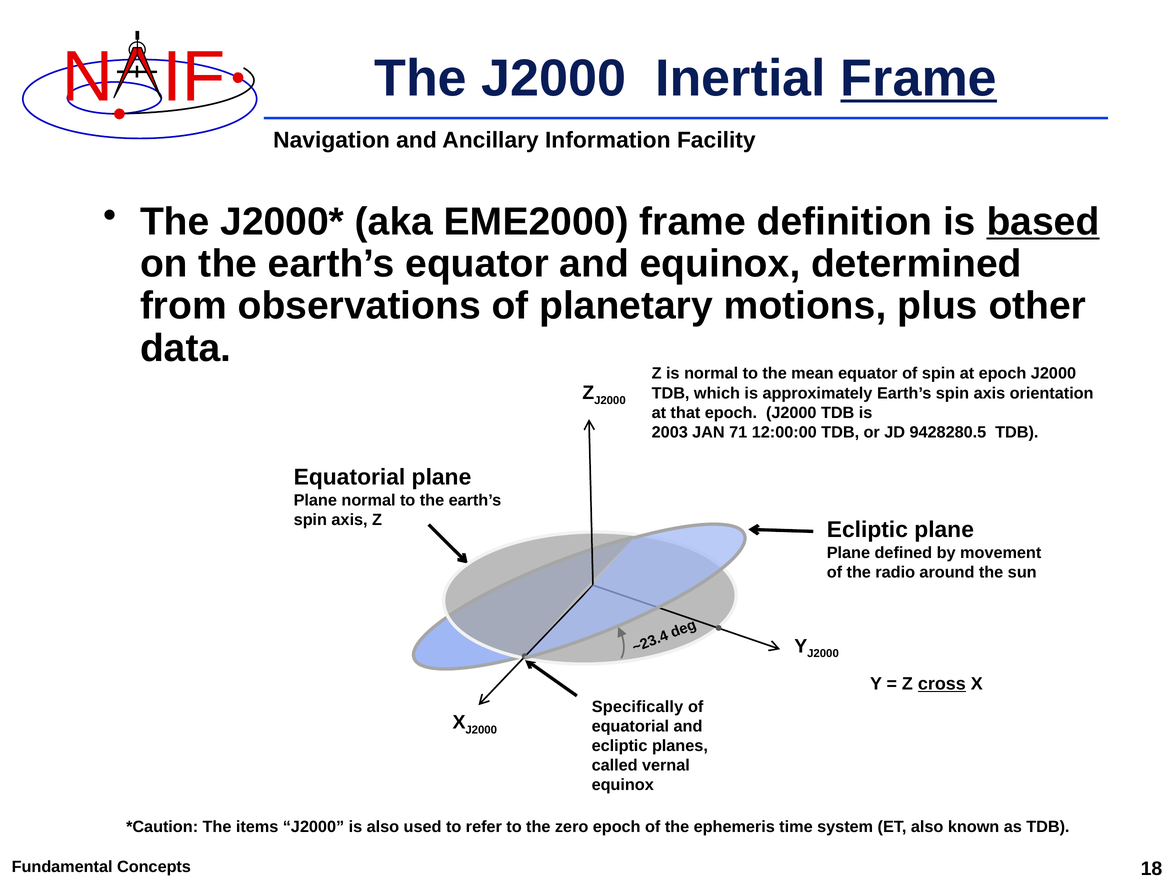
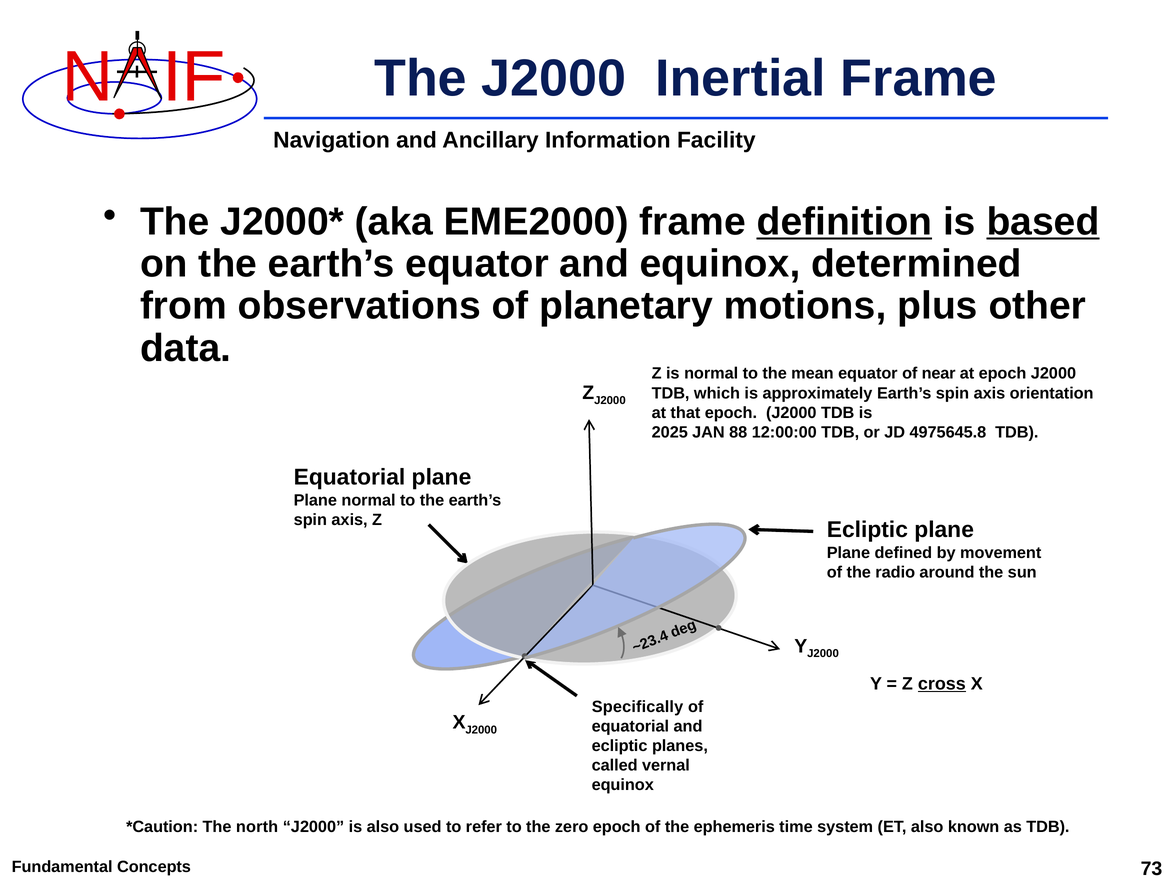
Frame at (919, 78) underline: present -> none
definition underline: none -> present
of spin: spin -> near
2003: 2003 -> 2025
71: 71 -> 88
9428280.5: 9428280.5 -> 4975645.8
items: items -> north
18: 18 -> 73
